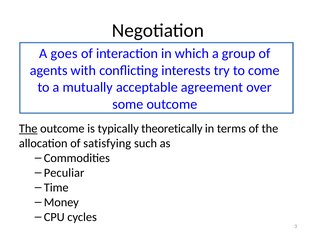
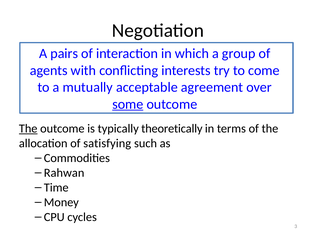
goes: goes -> pairs
some underline: none -> present
Peculiar: Peculiar -> Rahwan
